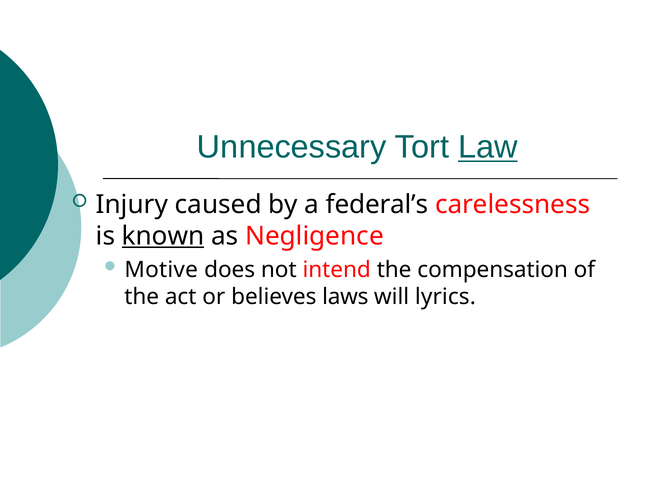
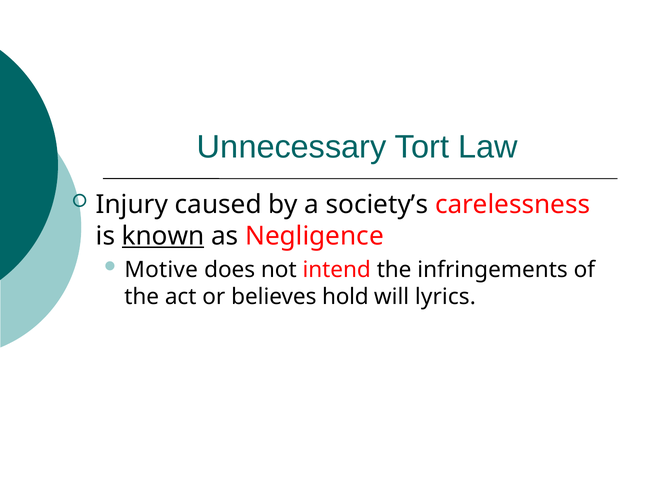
Law underline: present -> none
federal’s: federal’s -> society’s
compensation: compensation -> infringements
laws: laws -> hold
